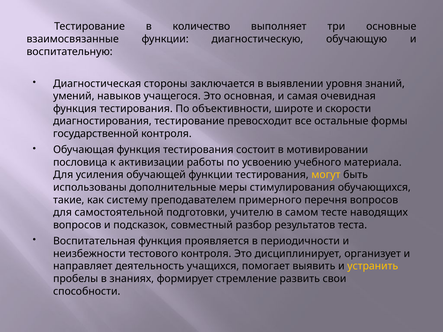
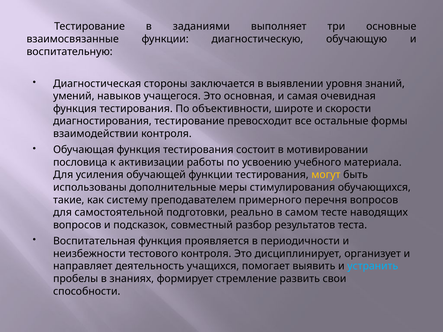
количество: количество -> заданиями
государственной: государственной -> взаимодействии
учителю: учителю -> реально
устранить colour: yellow -> light blue
